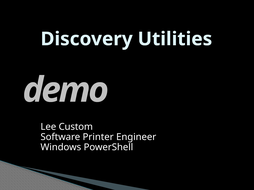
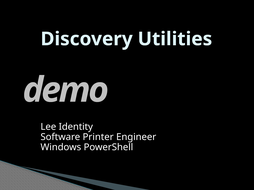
Custom: Custom -> Identity
